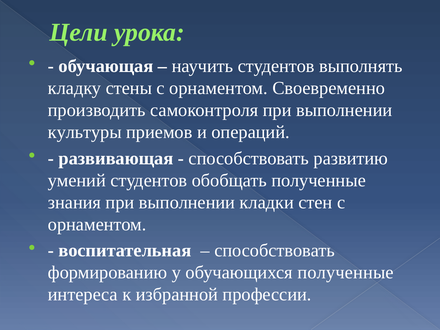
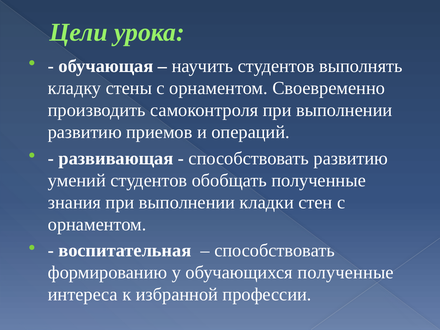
культуры at (85, 132): культуры -> развитию
